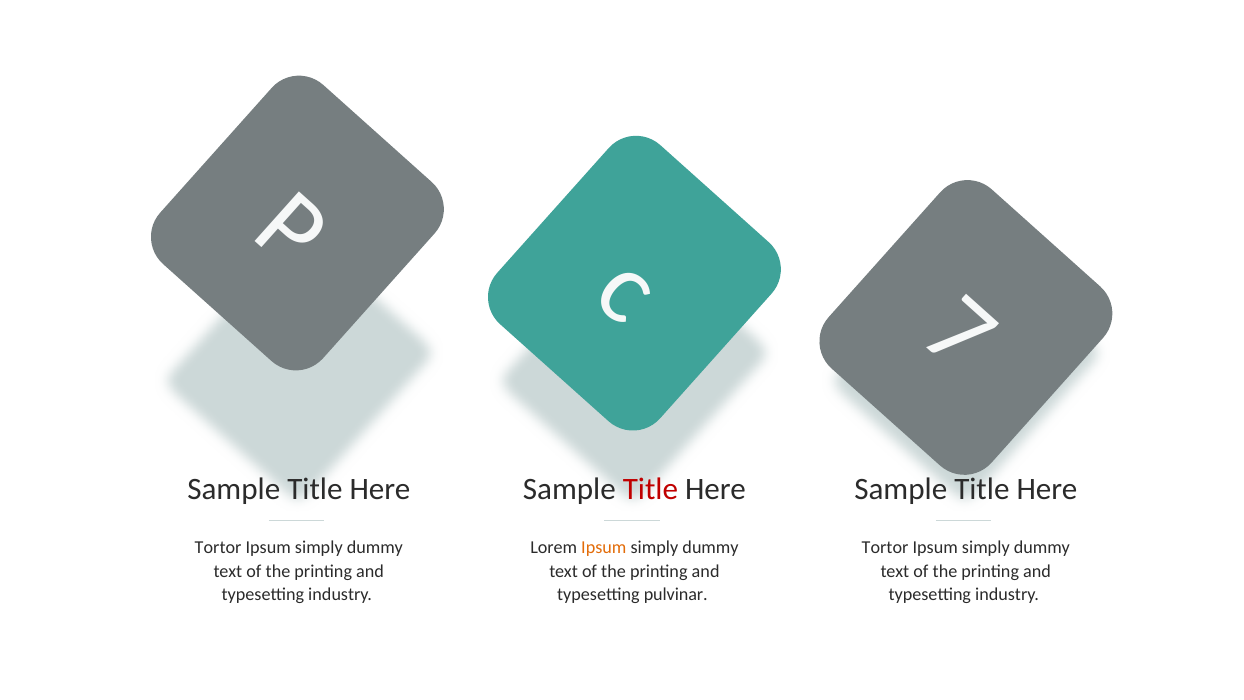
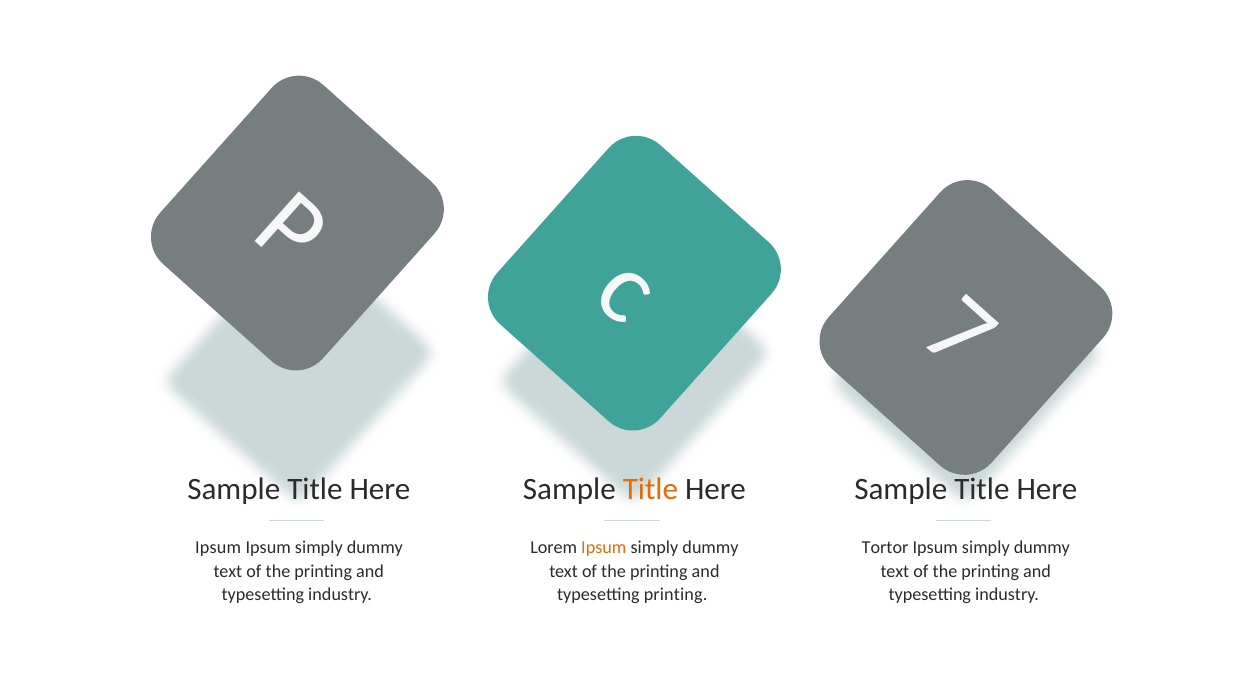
Title at (650, 489) colour: red -> orange
Tortor at (218, 548): Tortor -> Ipsum
typesetting pulvinar: pulvinar -> printing
